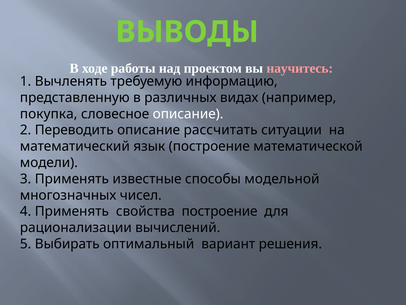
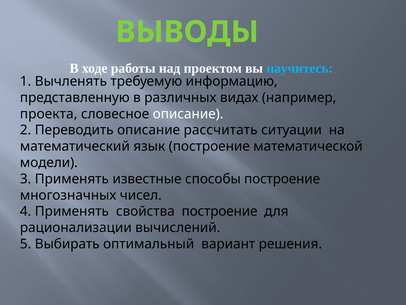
научитесь colour: pink -> light blue
покупка: покупка -> проекта
способы модельной: модельной -> построение
